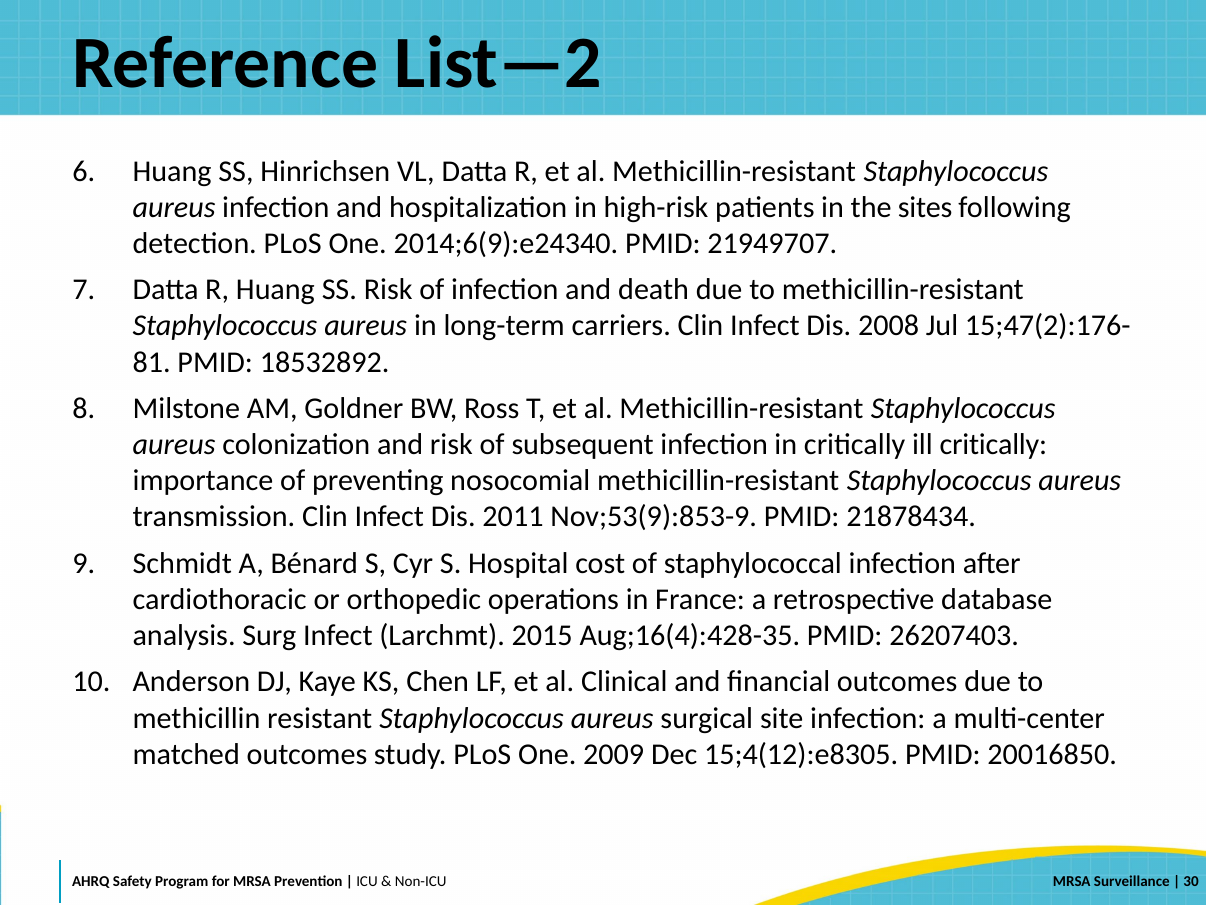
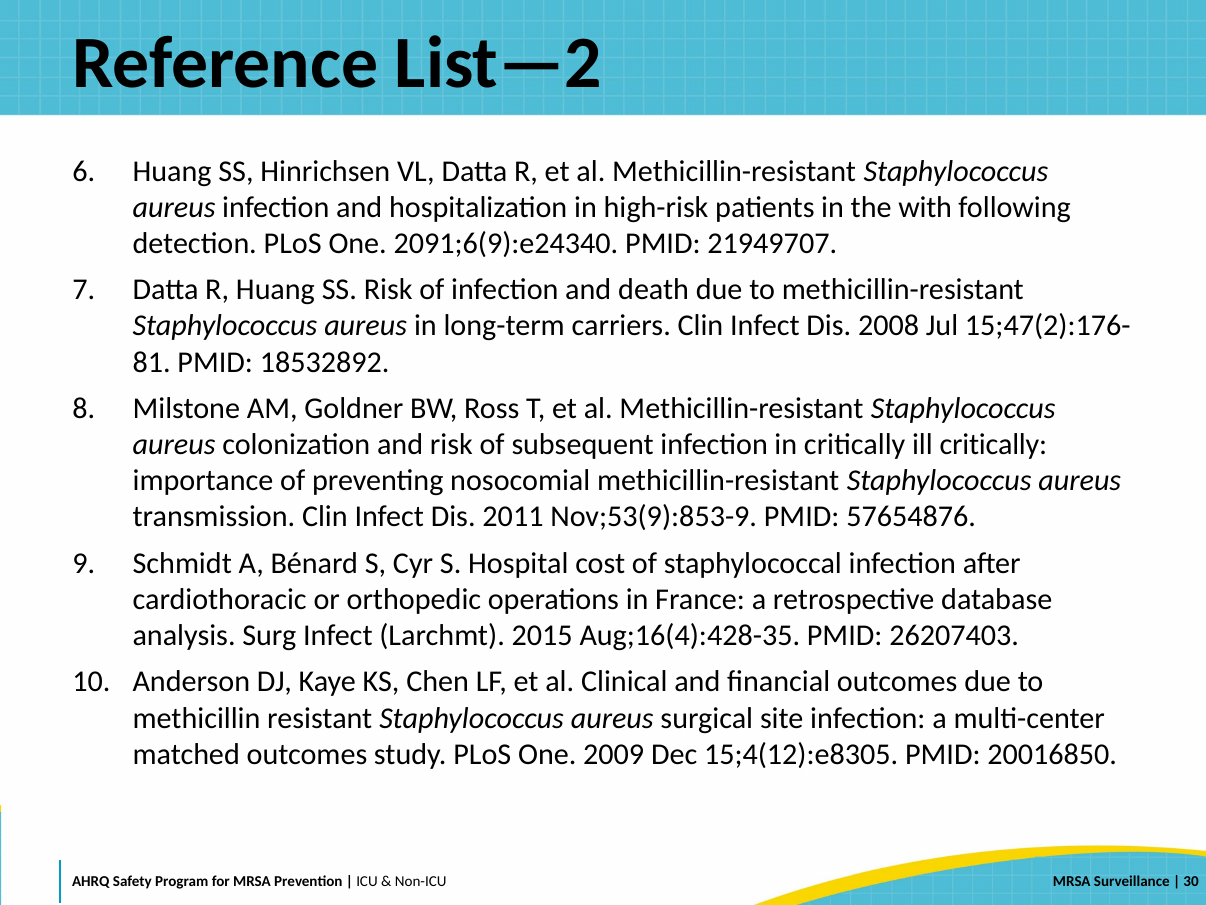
sites: sites -> with
2014;6(9):e24340: 2014;6(9):e24340 -> 2091;6(9):e24340
21878434: 21878434 -> 57654876
